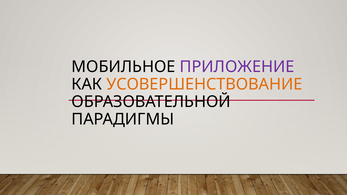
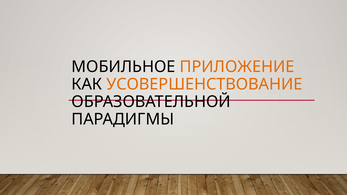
ПРИЛОЖЕНИЕ colour: purple -> orange
